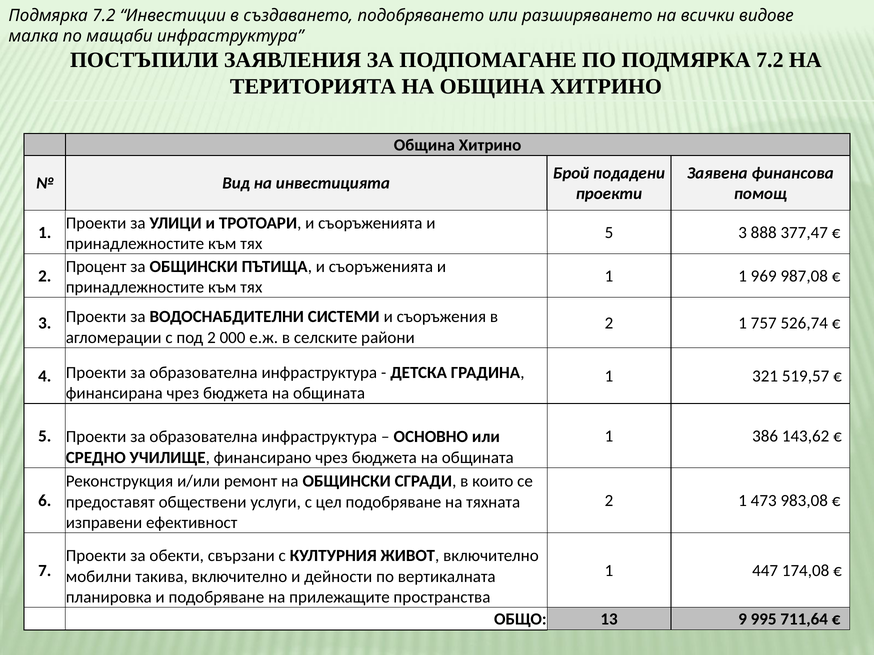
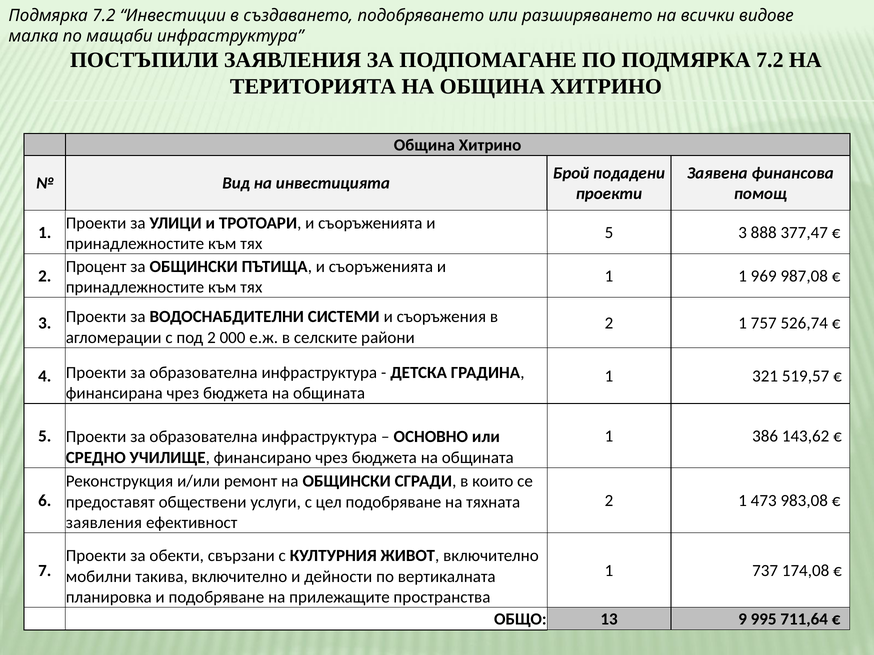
изправени at (104, 523): изправени -> заявления
447: 447 -> 737
